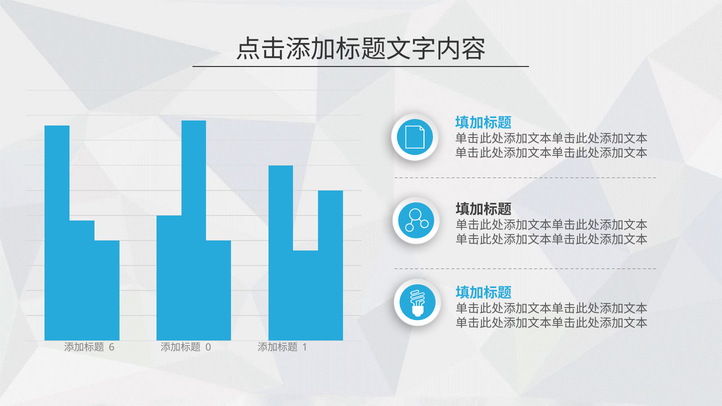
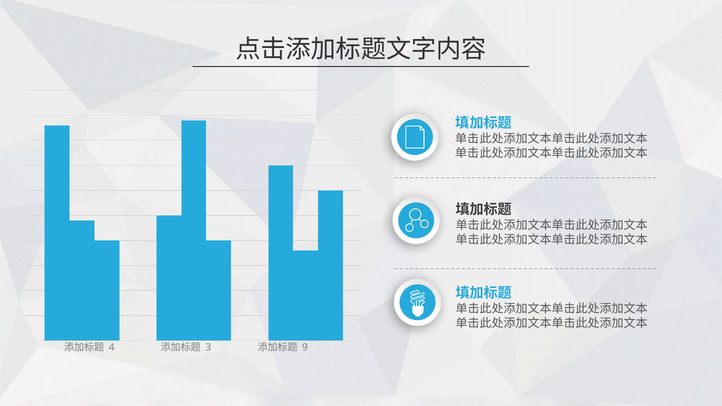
6: 6 -> 4
0: 0 -> 3
1: 1 -> 9
